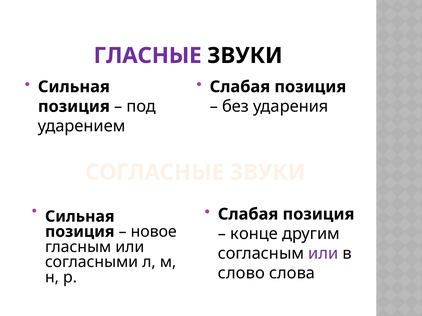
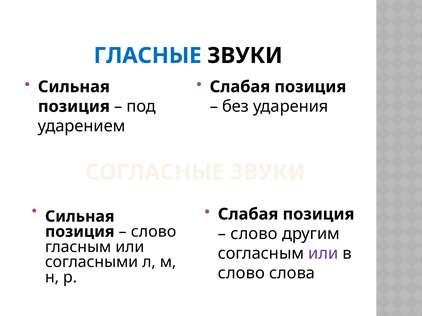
ГЛАСНЫЕ colour: purple -> blue
новое at (154, 232): новое -> слово
конце at (254, 234): конце -> слово
